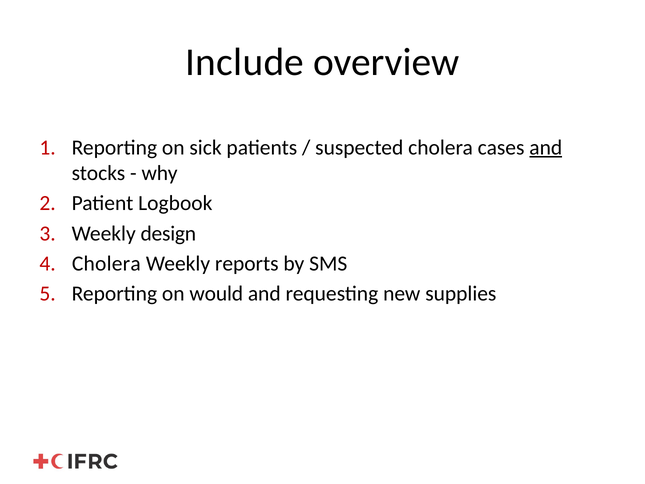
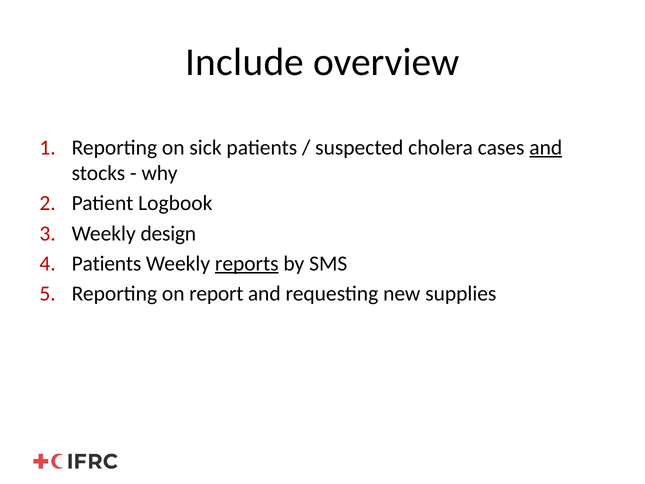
Cholera at (106, 263): Cholera -> Patients
reports underline: none -> present
would: would -> report
